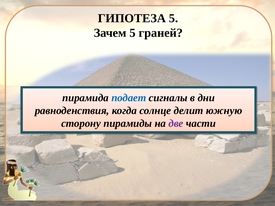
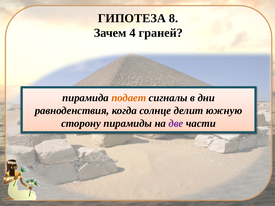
ГИПОТЕЗА 5: 5 -> 8
Зачем 5: 5 -> 4
подает colour: blue -> orange
